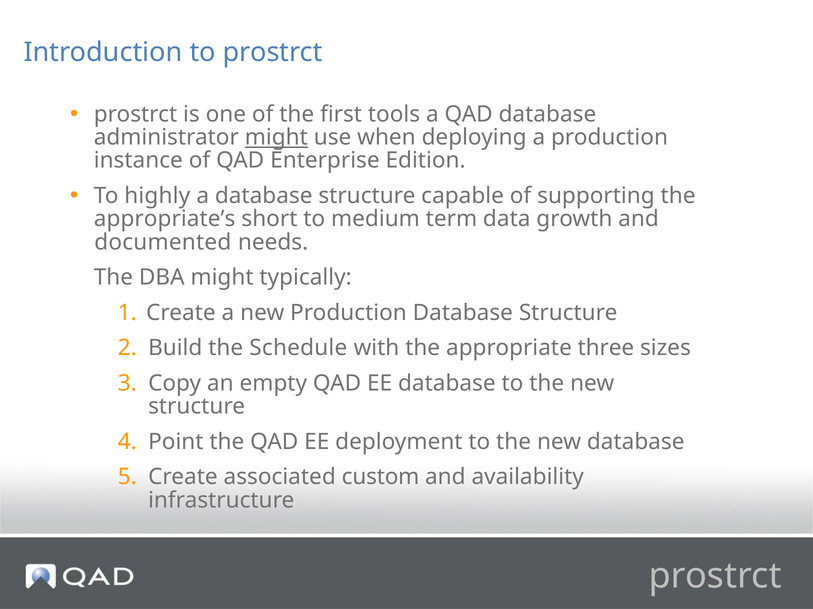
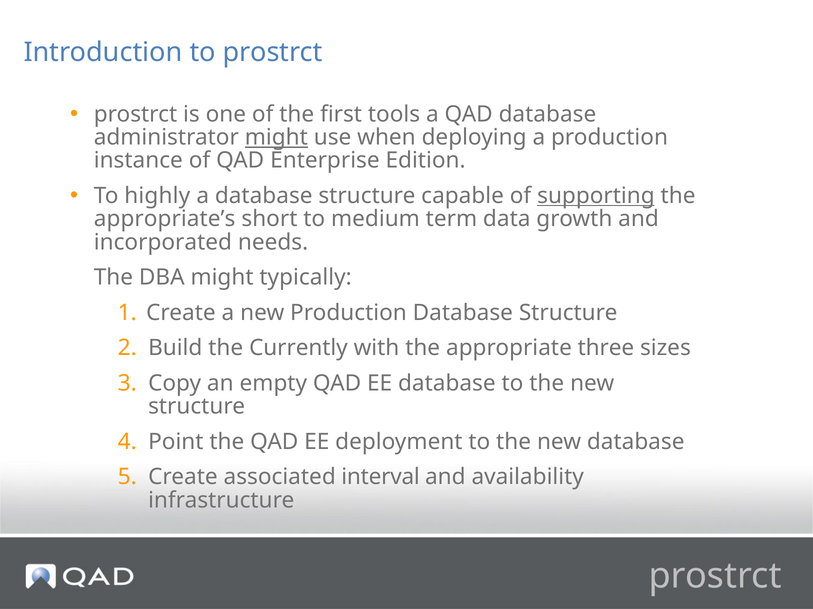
supporting underline: none -> present
documented: documented -> incorporated
Schedule: Schedule -> Currently
custom: custom -> interval
